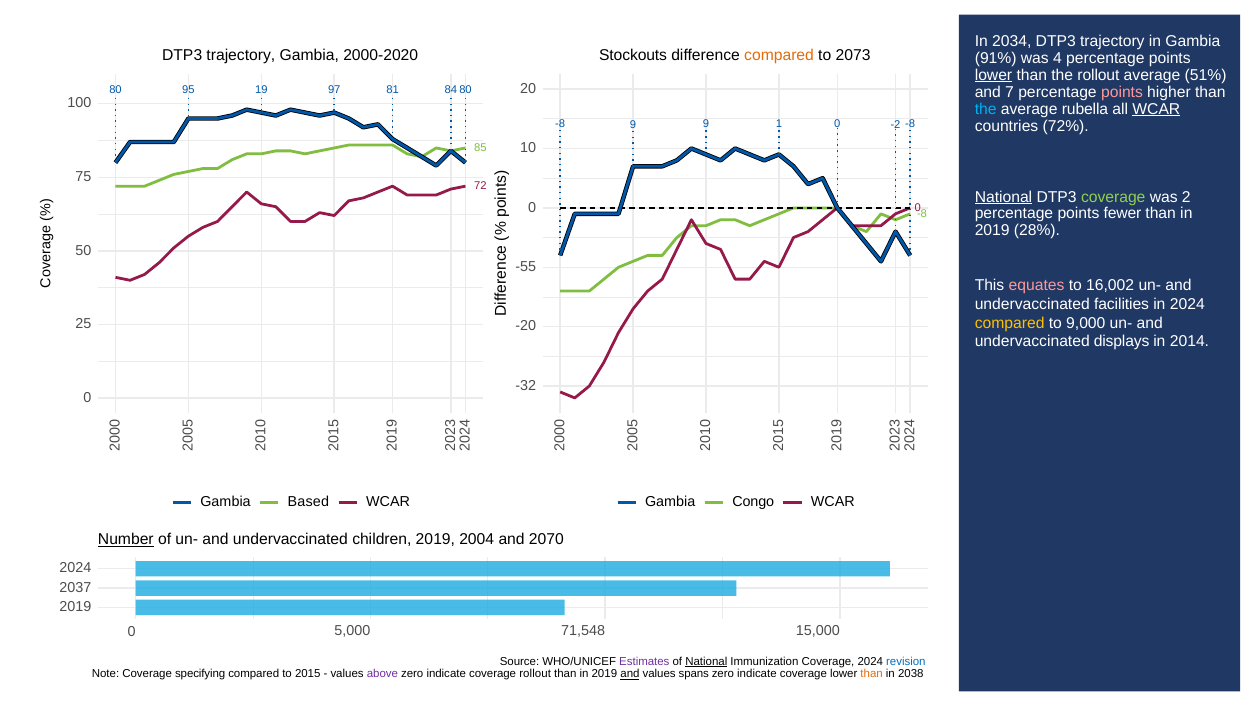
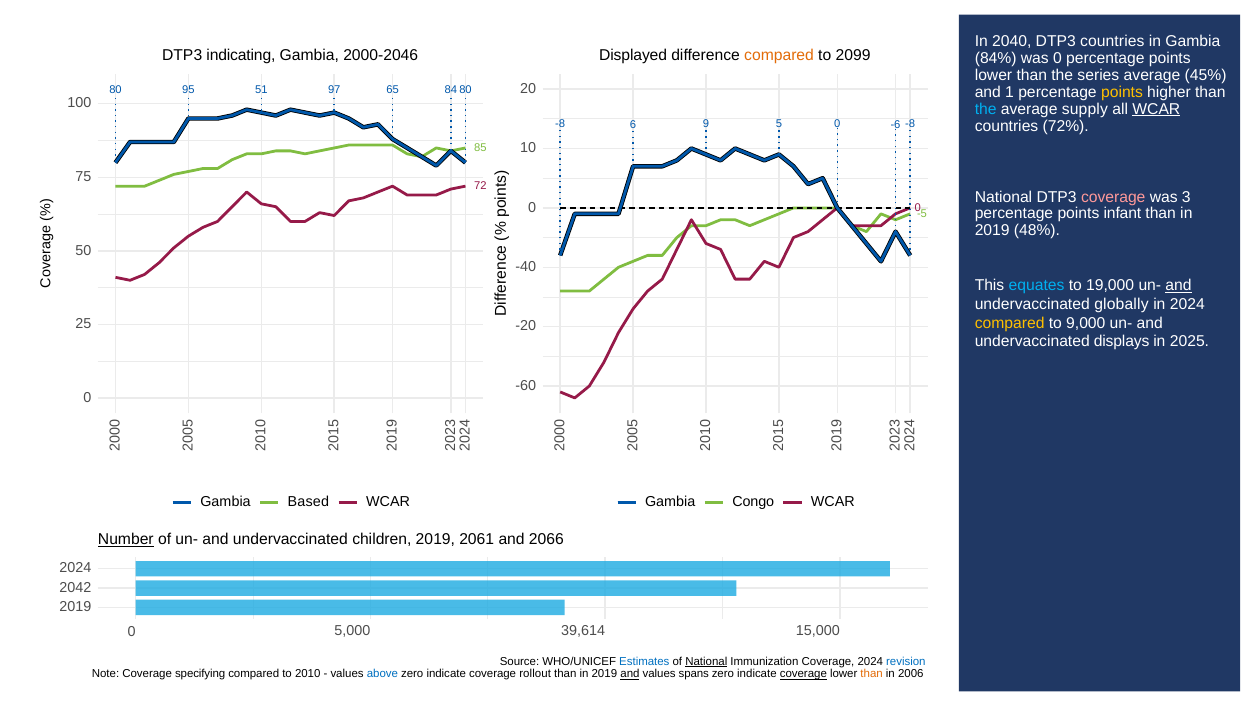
2034: 2034 -> 2040
trajectory at (1112, 41): trajectory -> countries
trajectory at (241, 55): trajectory -> indicating
2000-2020: 2000-2020 -> 2000-2046
Stockouts: Stockouts -> Displayed
2073: 2073 -> 2099
91%: 91% -> 84%
was 4: 4 -> 0
lower at (994, 75) underline: present -> none
the rollout: rollout -> series
51%: 51% -> 45%
19: 19 -> 51
81: 81 -> 65
and 7: 7 -> 1
points at (1122, 92) colour: pink -> yellow
rubella: rubella -> supply
-8 9: 9 -> 6
9 1: 1 -> 5
-2: -2 -> -6
National at (1004, 197) underline: present -> none
coverage at (1113, 197) colour: light green -> pink
was 2: 2 -> 3
fewer: fewer -> infant
-8 at (922, 214): -8 -> -5
28%: 28% -> 48%
-55: -55 -> -40
equates colour: pink -> light blue
16,002: 16,002 -> 19,000
and at (1179, 285) underline: none -> present
facilities: facilities -> globally
2014: 2014 -> 2025
-32: -32 -> -60
2004: 2004 -> 2061
2070: 2070 -> 2066
2037: 2037 -> 2042
71,548: 71,548 -> 39,614
Estimates colour: purple -> blue
2015: 2015 -> 2010
above colour: purple -> blue
coverage at (803, 675) underline: none -> present
2038: 2038 -> 2006
